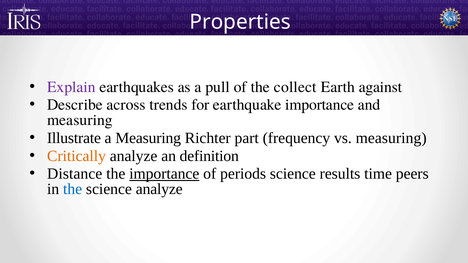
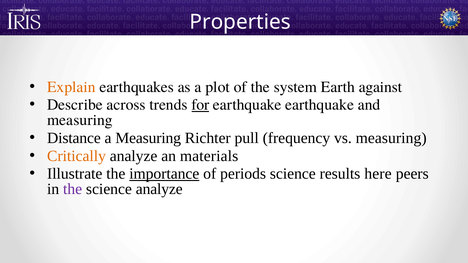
Explain colour: purple -> orange
pull: pull -> plot
collect: collect -> system
for underline: none -> present
earthquake importance: importance -> earthquake
Illustrate: Illustrate -> Distance
part: part -> pull
definition: definition -> materials
Distance: Distance -> Illustrate
time: time -> here
the at (73, 189) colour: blue -> purple
